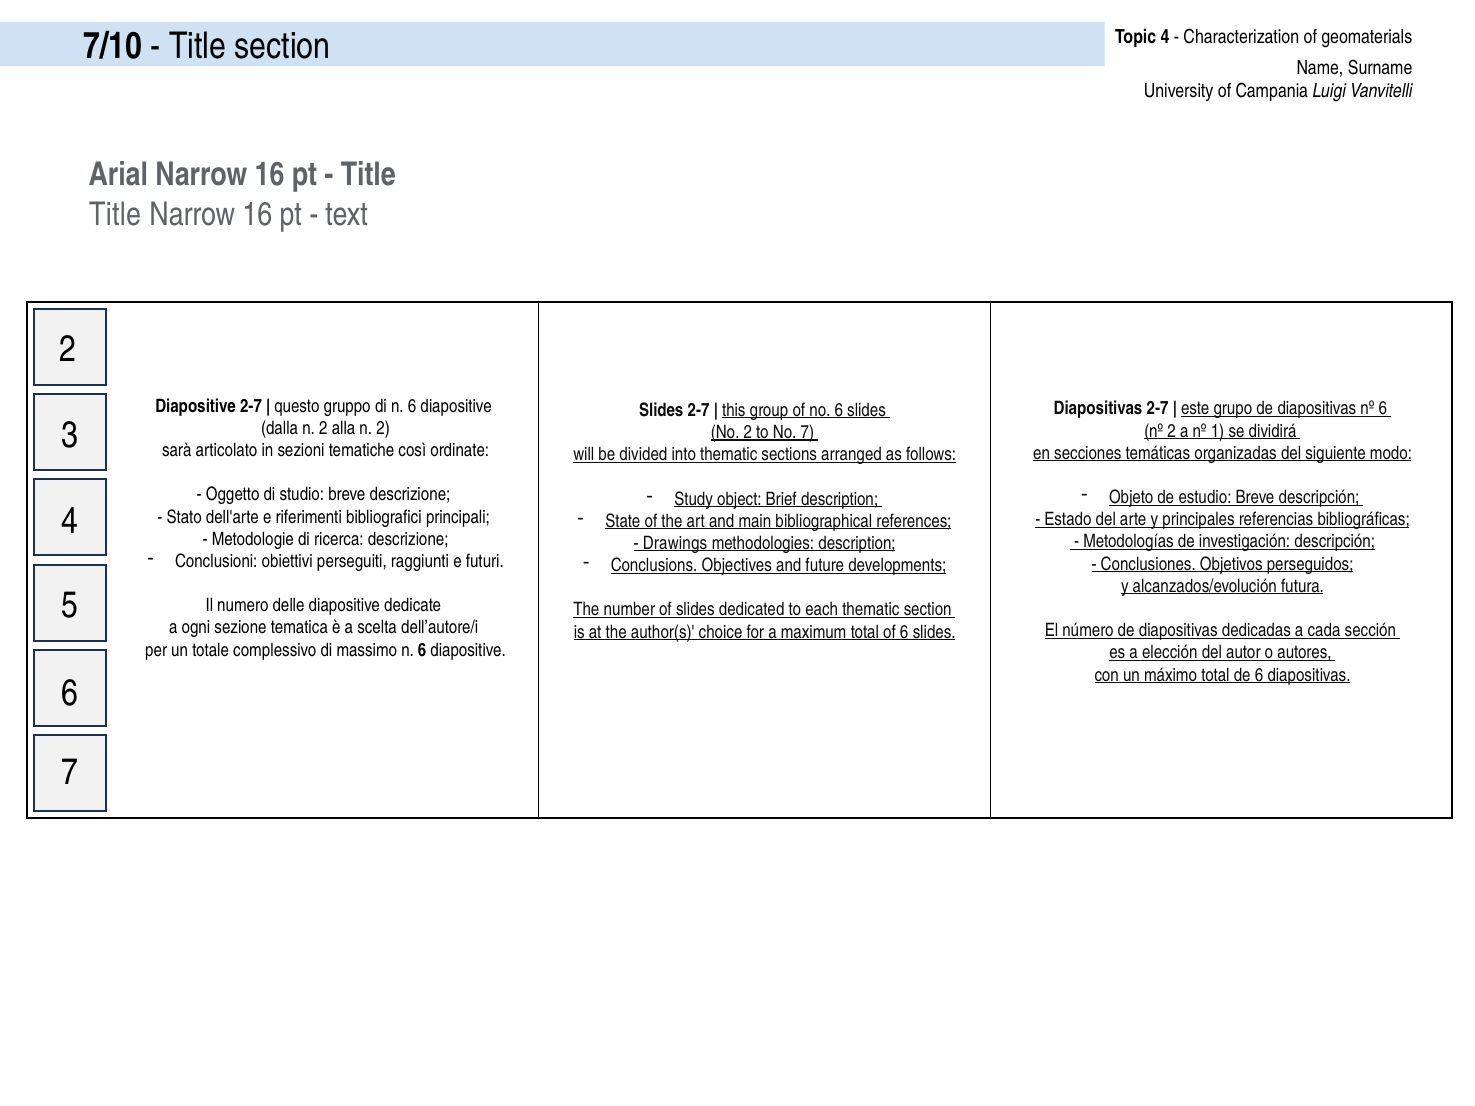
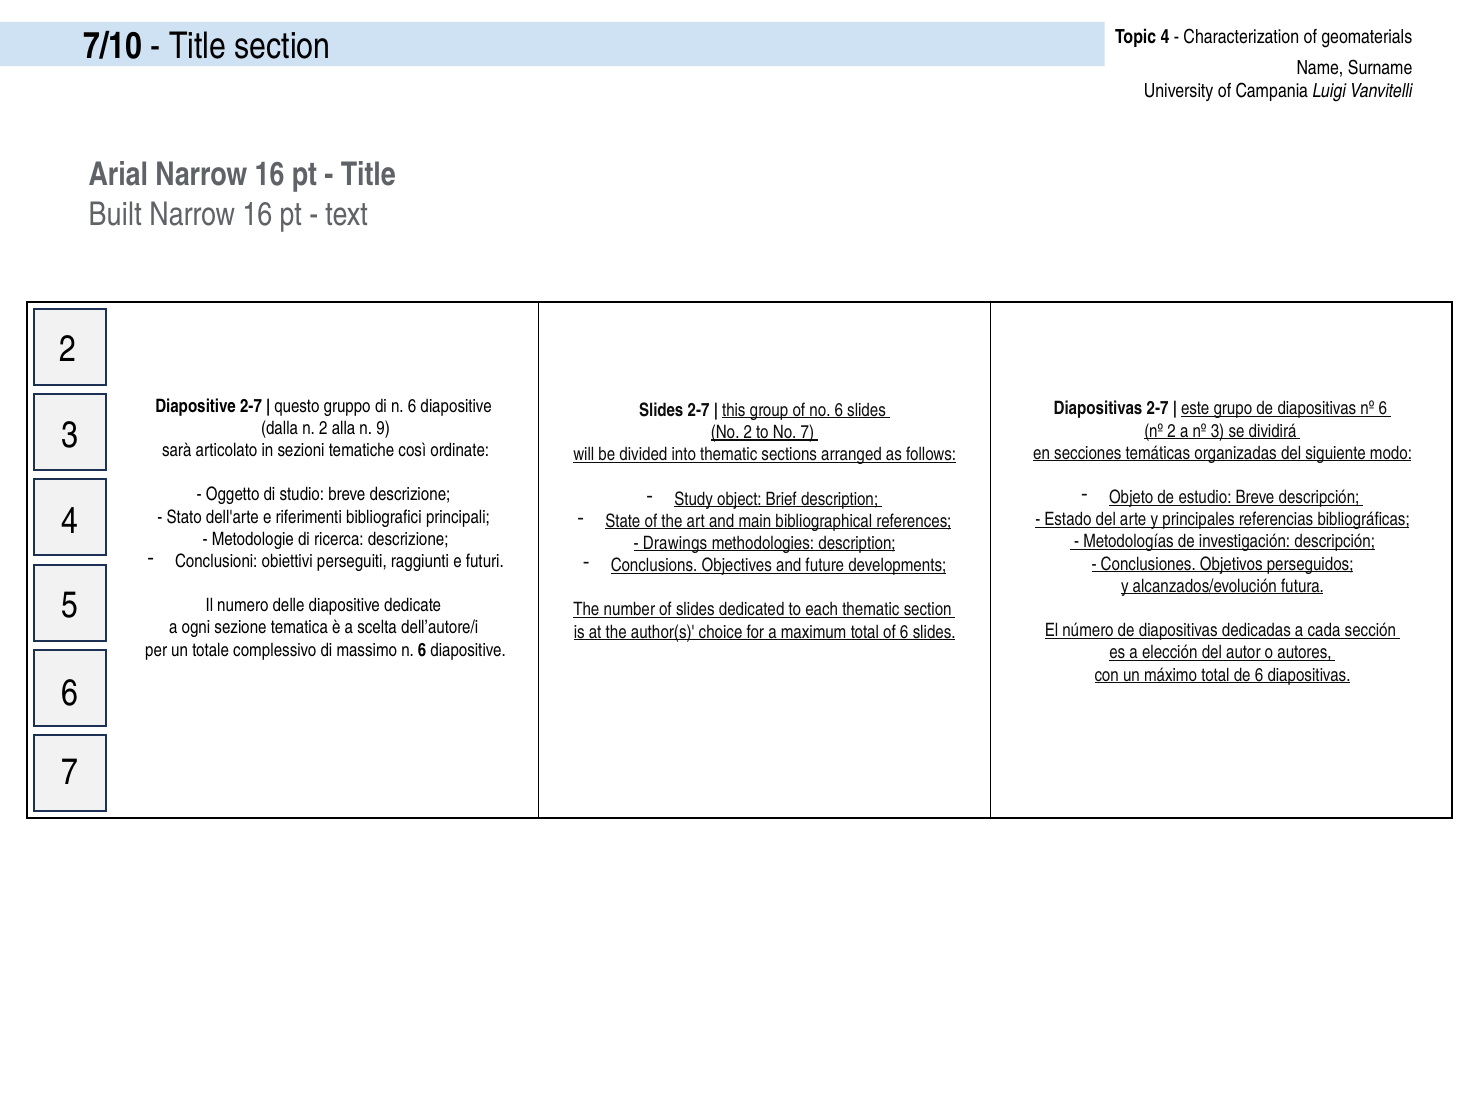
Title at (115, 214): Title -> Built
alla n 2: 2 -> 9
nº 1: 1 -> 3
